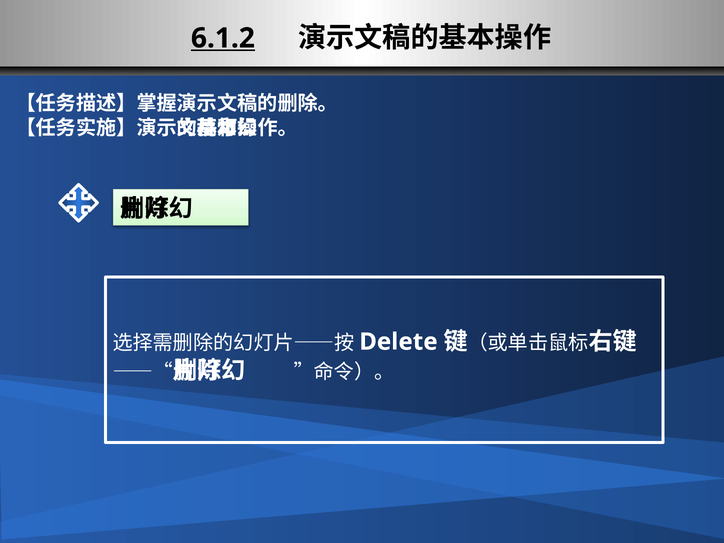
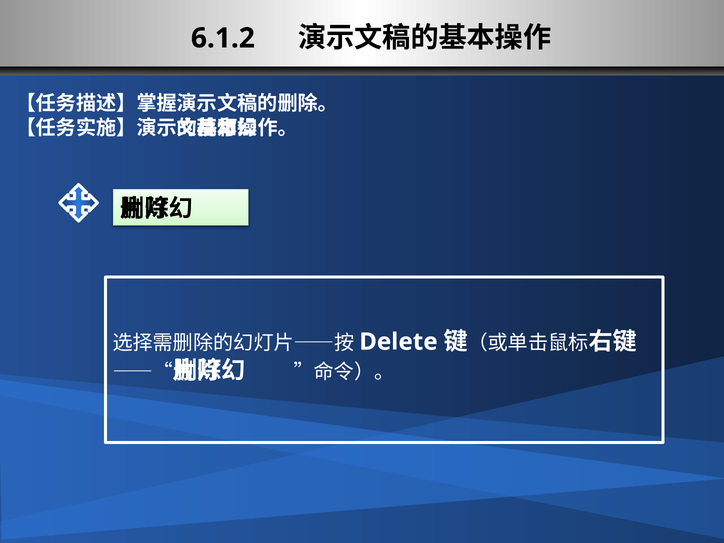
6.1.2 underline: present -> none
